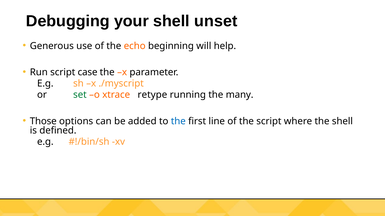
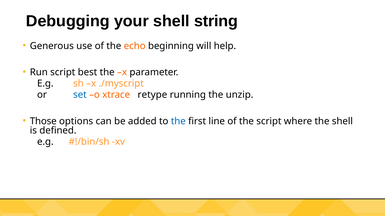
unset: unset -> string
case: case -> best
set colour: green -> blue
many: many -> unzip
